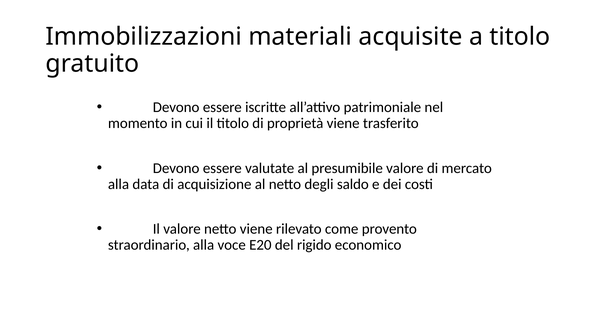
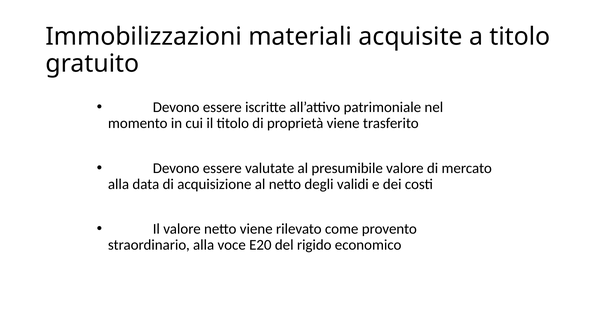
saldo: saldo -> validi
